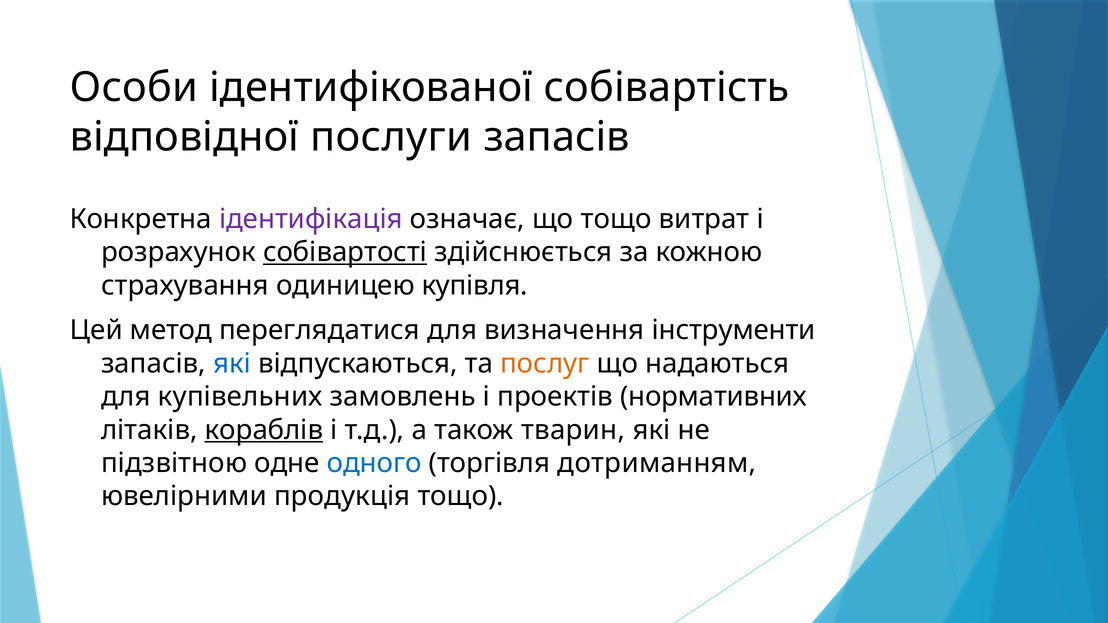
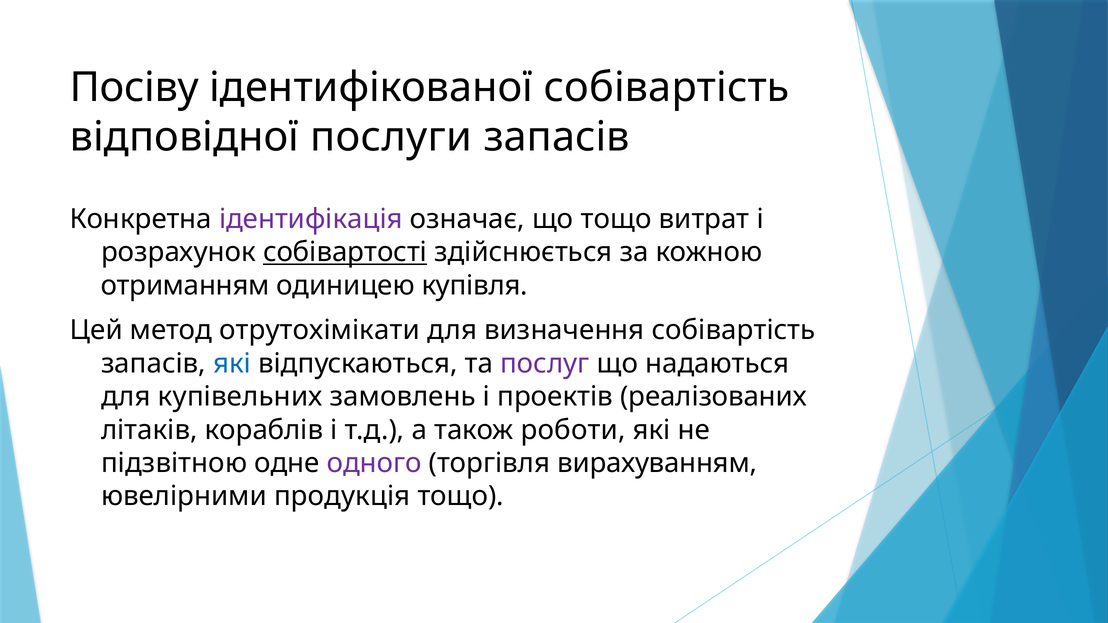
Особи: Особи -> Посіву
страхування: страхування -> отриманням
переглядатися: переглядатися -> отрутохімікати
інструменти: інструменти -> собівартість
послуг colour: orange -> purple
нормативних: нормативних -> реалізованих
кораблiв underline: present -> none
тварин: тварин -> роботи
одного colour: blue -> purple
дотриманням: дотриманням -> вирахуванням
